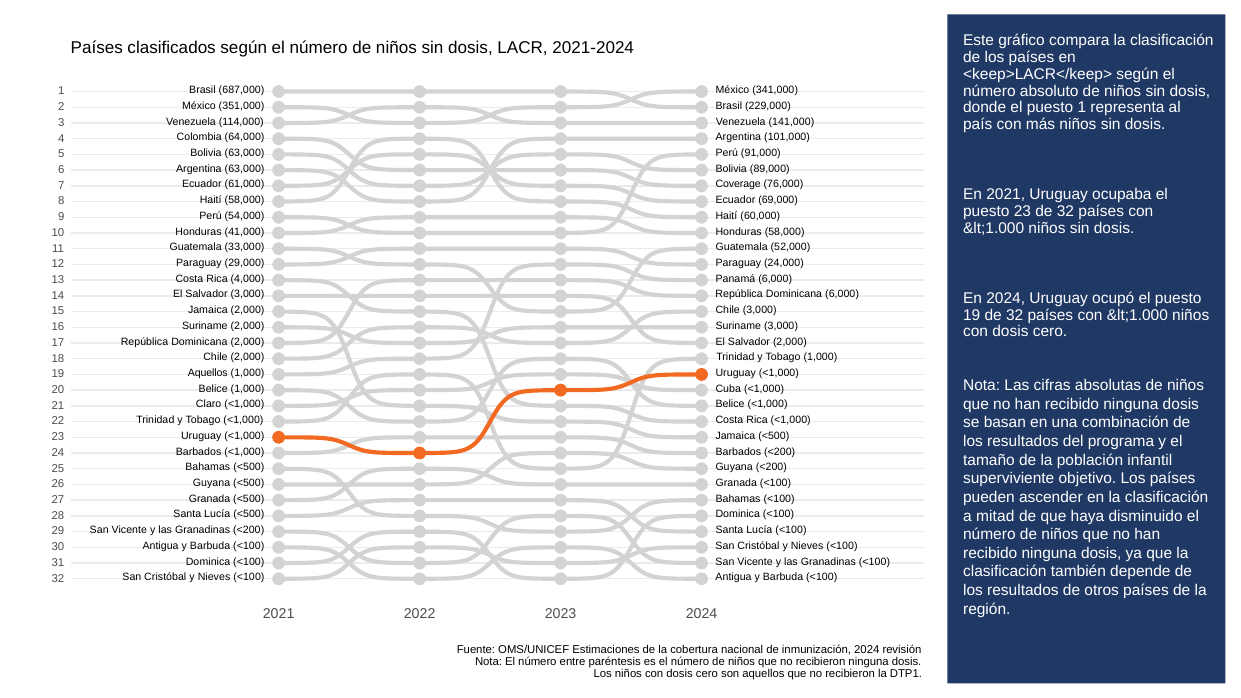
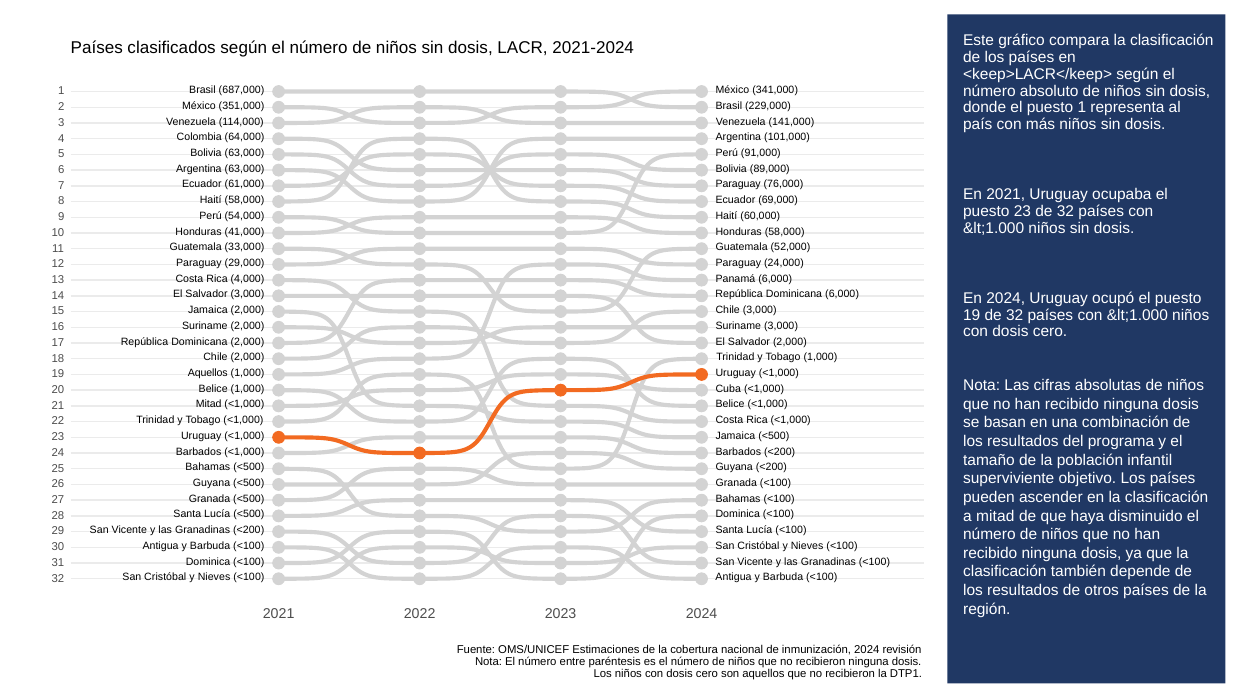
Coverage at (738, 184): Coverage -> Paraguay
Claro at (209, 404): Claro -> Mitad
